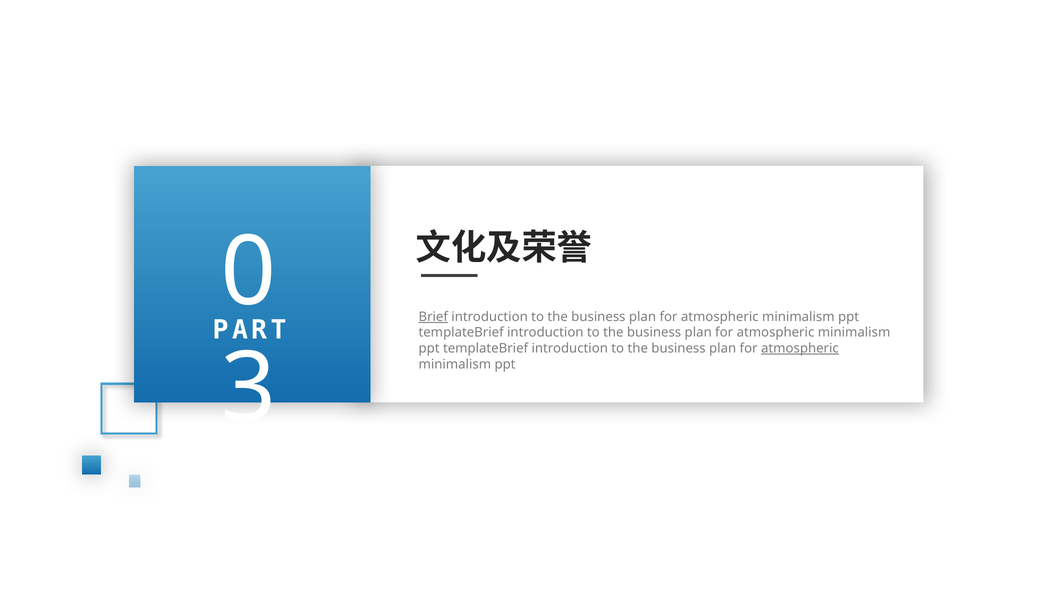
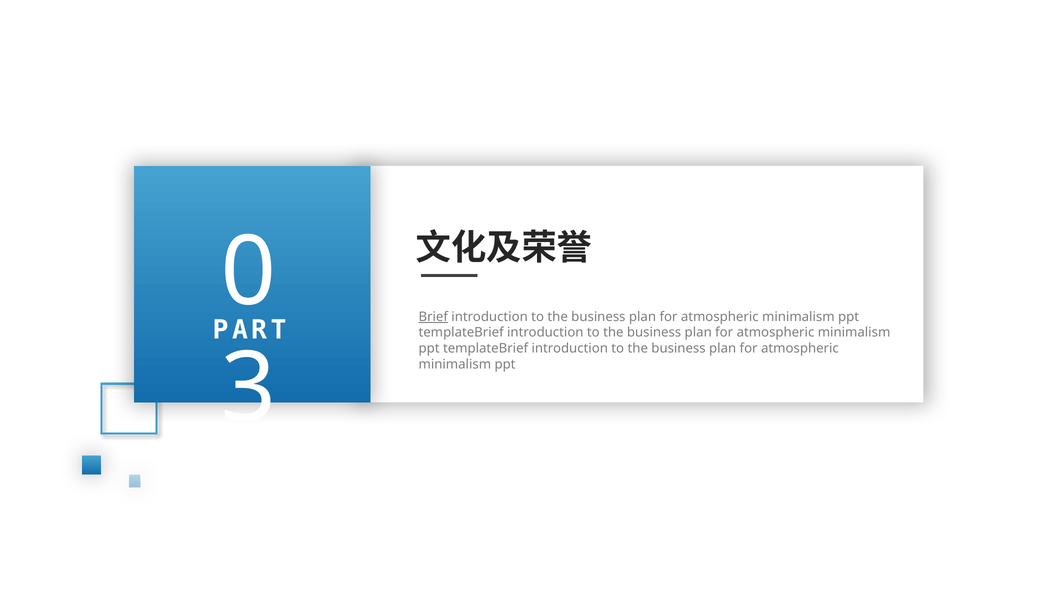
atmospheric at (800, 349) underline: present -> none
